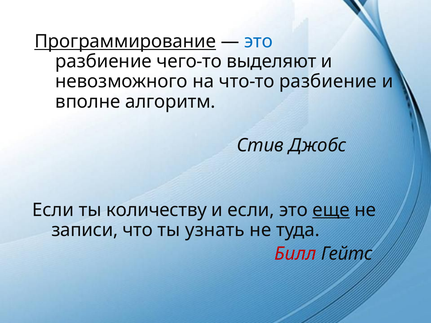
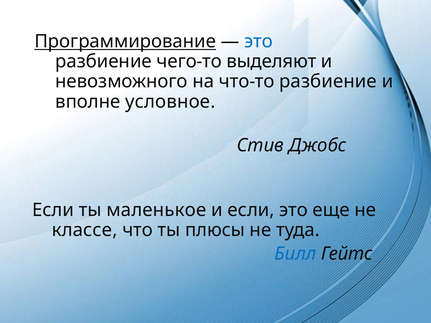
алгоритм: алгоритм -> условное
количеству: количеству -> маленькое
еще underline: present -> none
записи: записи -> классе
узнать: узнать -> плюсы
Билл colour: red -> blue
